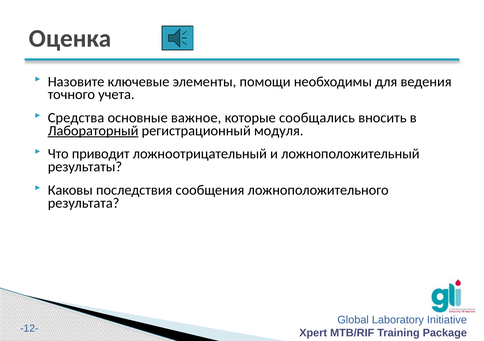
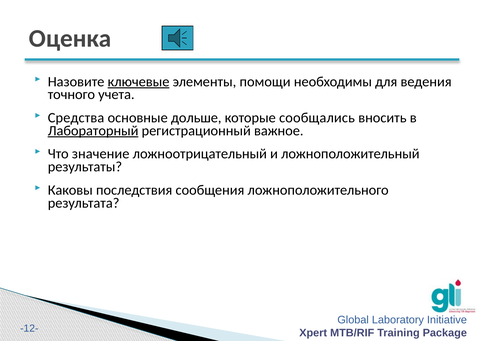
ключевые underline: none -> present
важное: важное -> дольше
модуля: модуля -> важное
приводит: приводит -> значение
